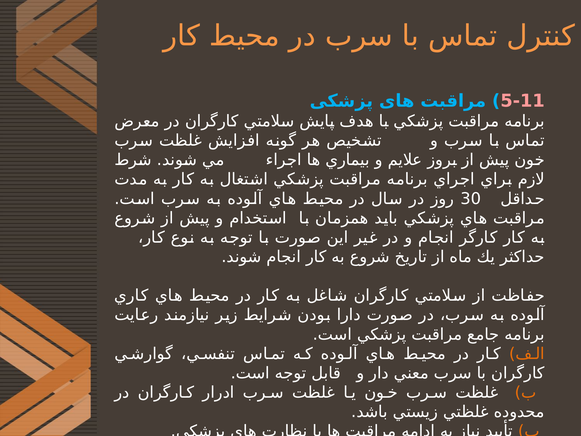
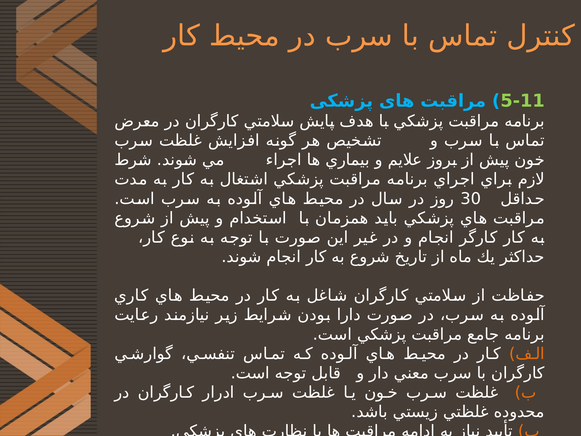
5-11 colour: pink -> light green
